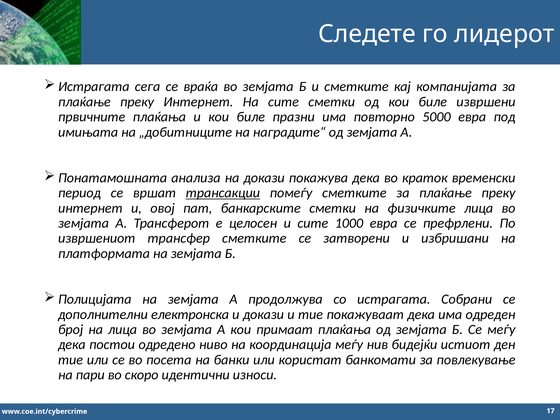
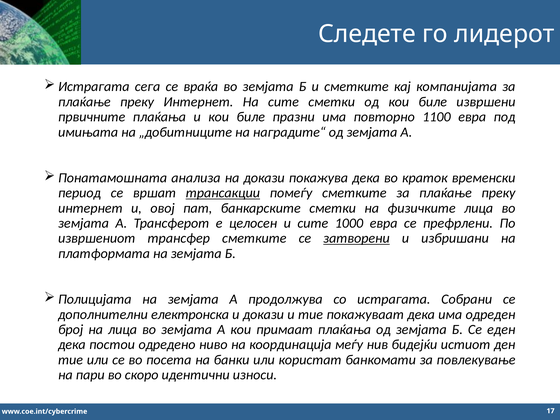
5000: 5000 -> 1100
затворени underline: none -> present
Се меѓу: меѓу -> еден
